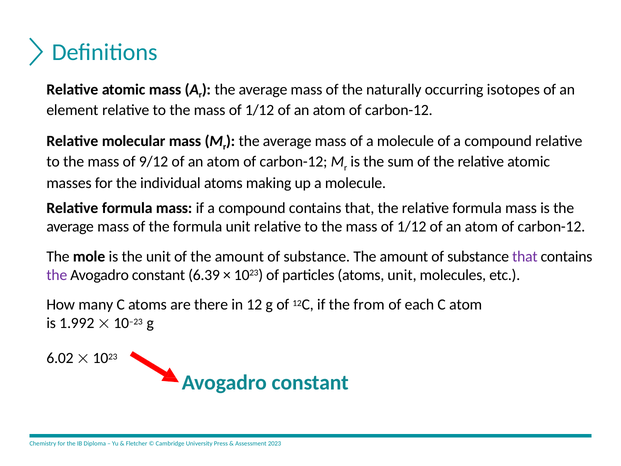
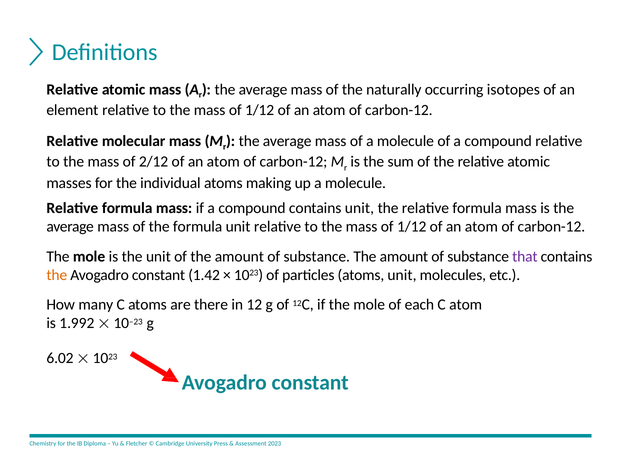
9/12: 9/12 -> 2/12
contains that: that -> unit
the at (57, 275) colour: purple -> orange
6.39: 6.39 -> 1.42
if the from: from -> mole
